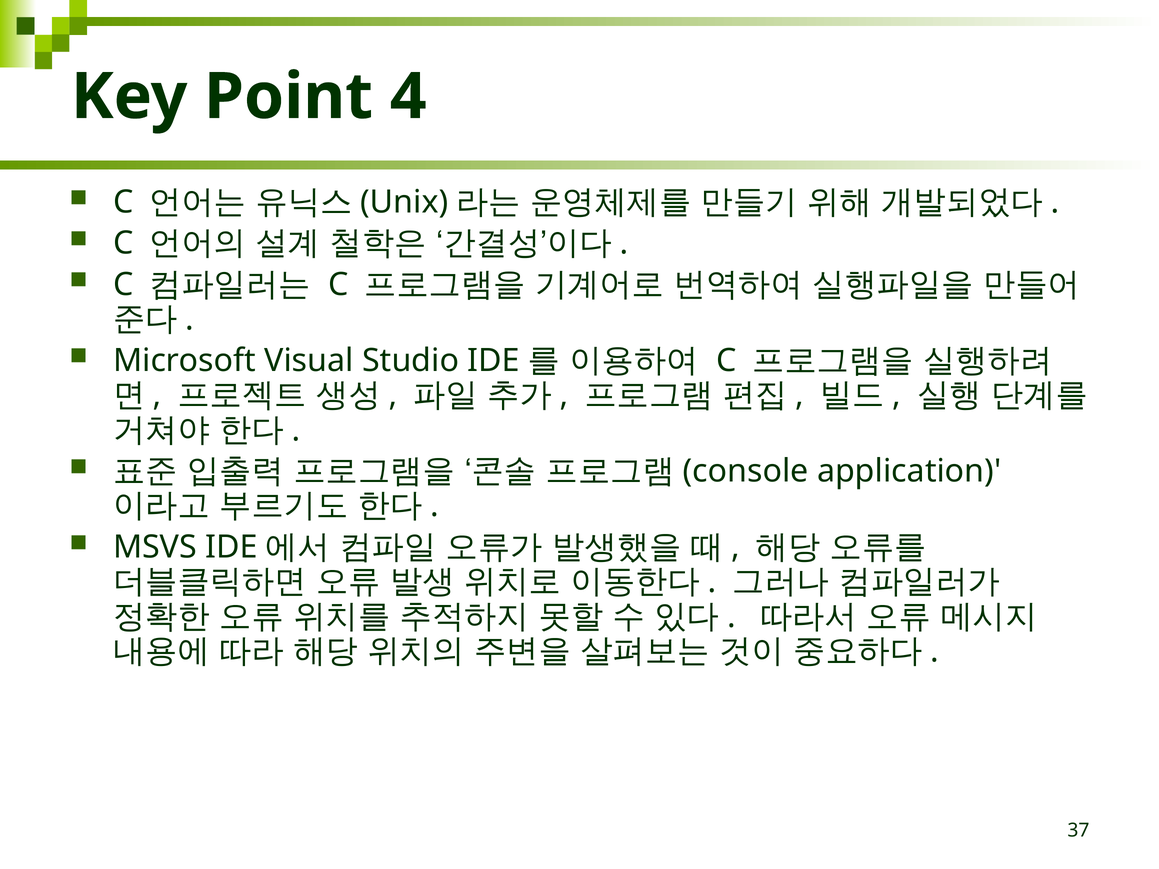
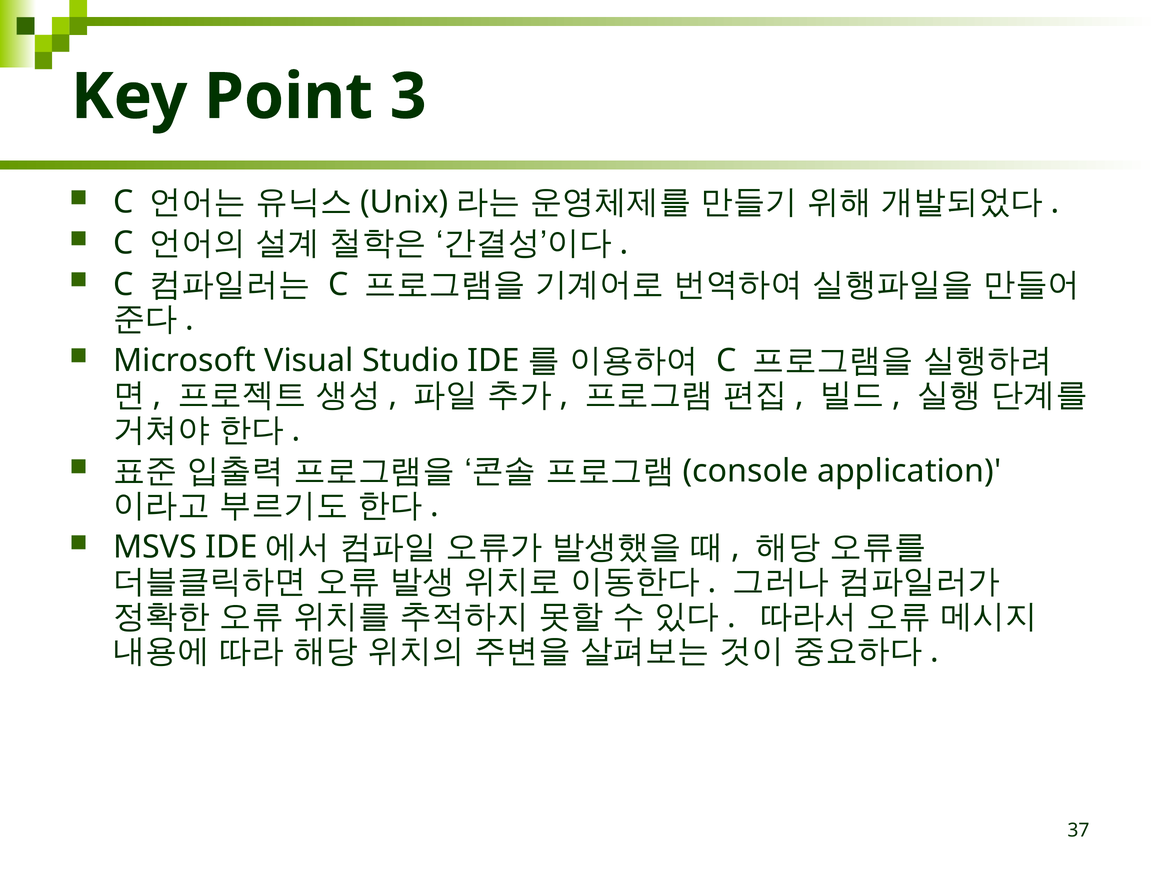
4: 4 -> 3
